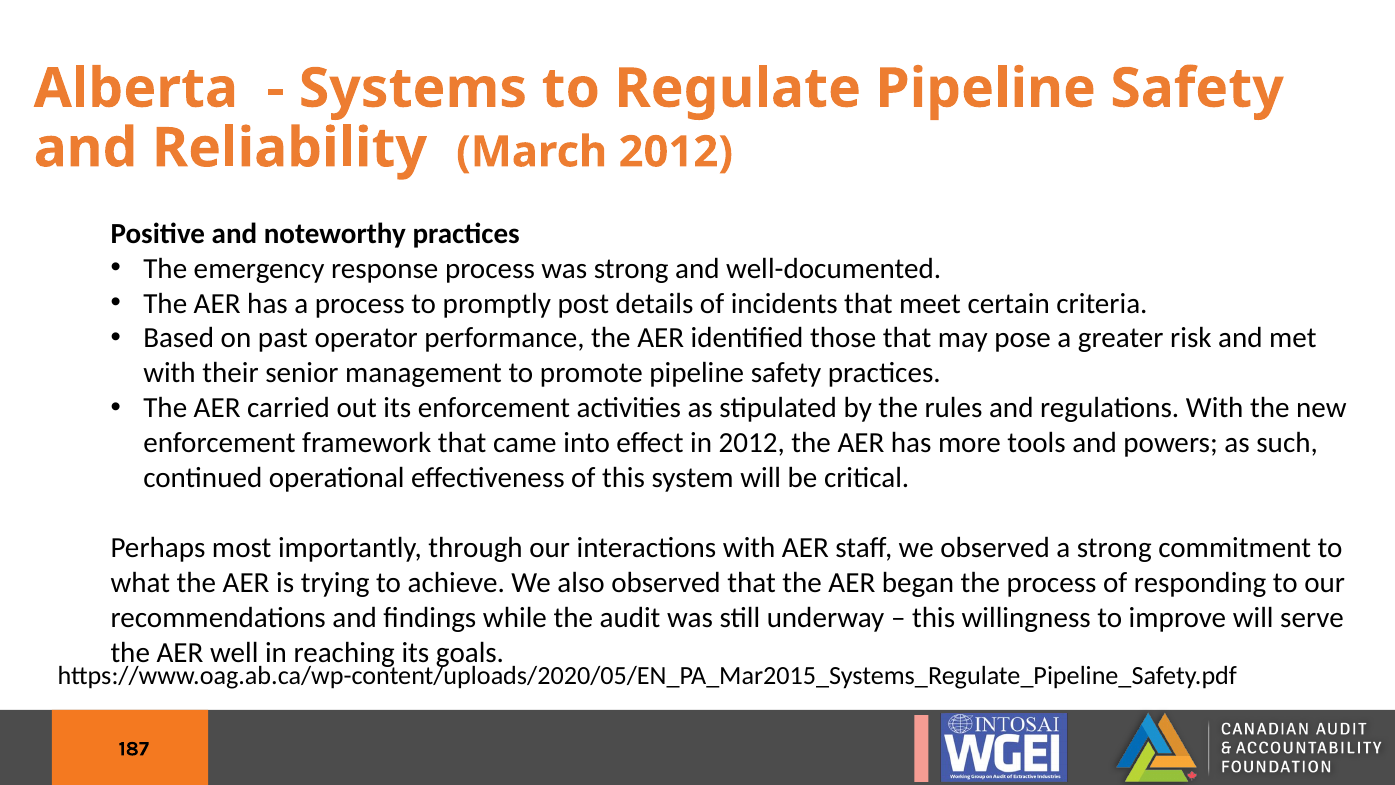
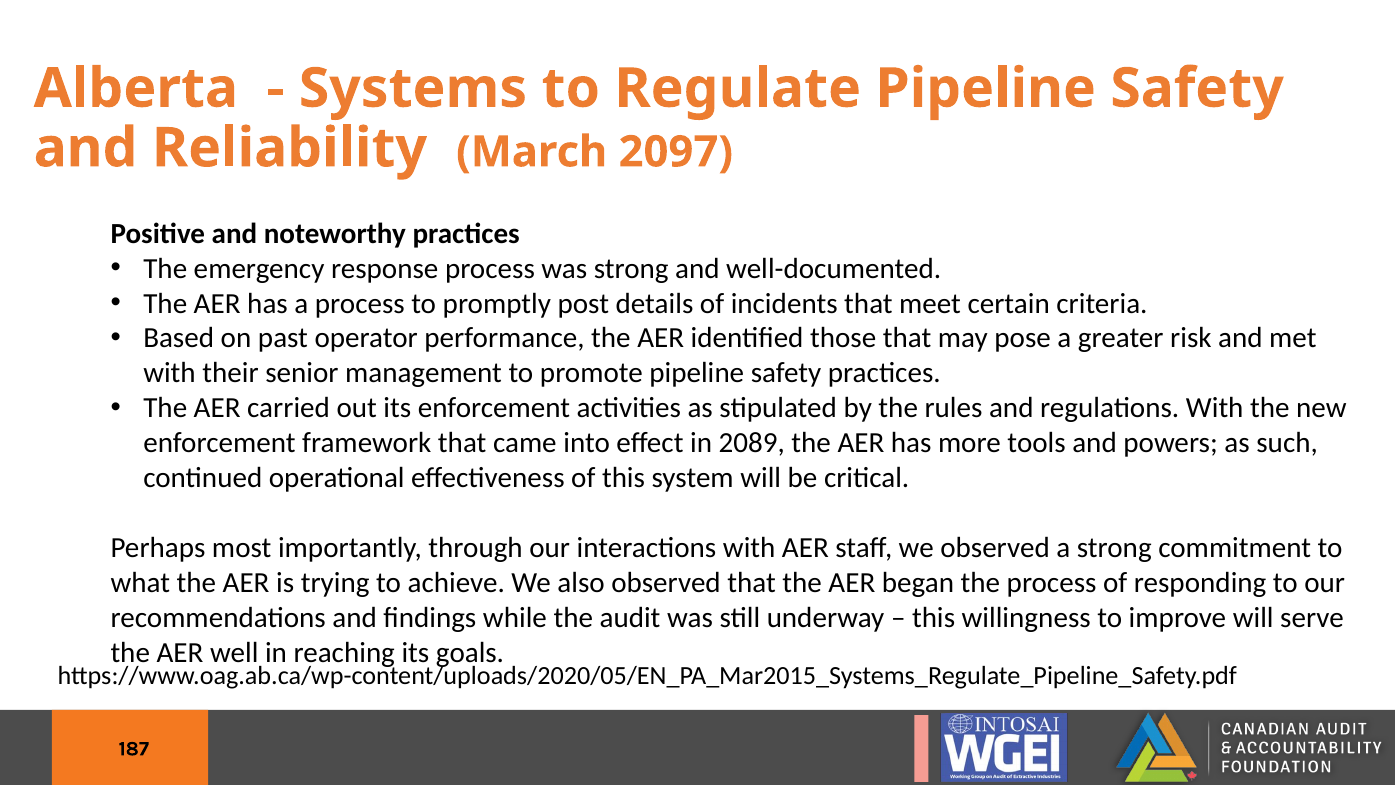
March 2012: 2012 -> 2097
in 2012: 2012 -> 2089
